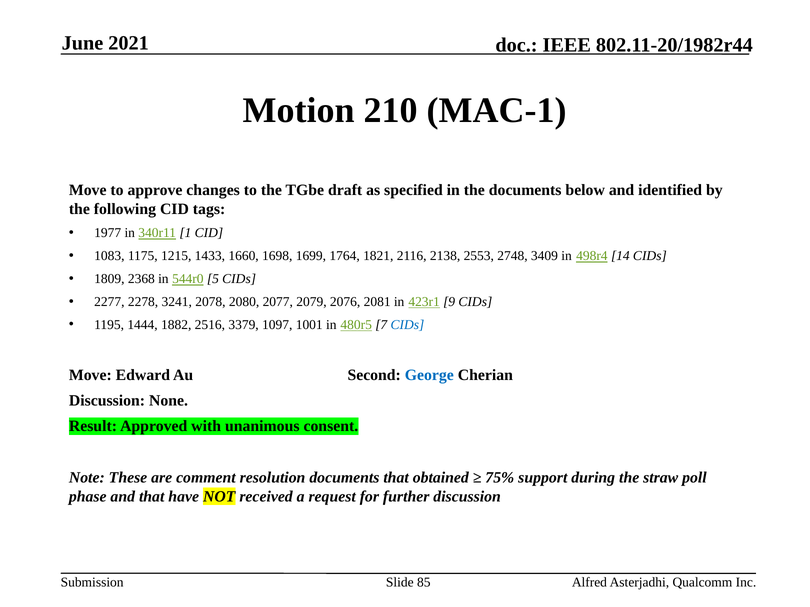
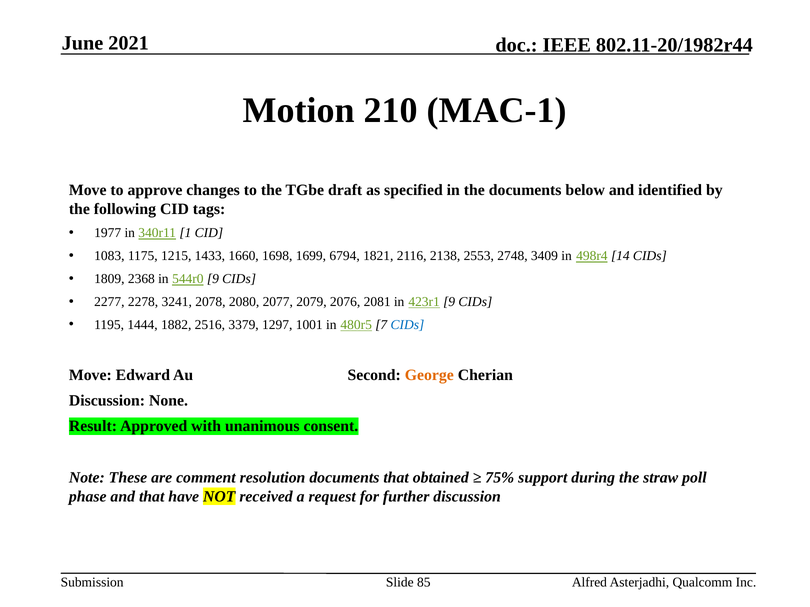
1764: 1764 -> 6794
544r0 5: 5 -> 9
1097: 1097 -> 1297
George colour: blue -> orange
